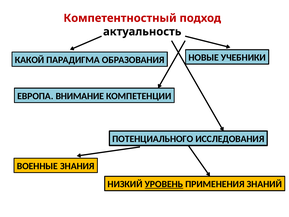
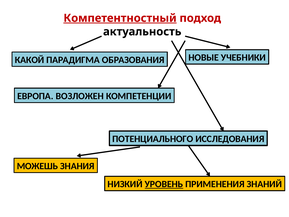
Компетентностный underline: none -> present
ВНИМАНИЕ: ВНИМАНИЕ -> ВОЗЛОЖЕН
ВОЕННЫЕ: ВОЕННЫЕ -> МОЖЕШЬ
